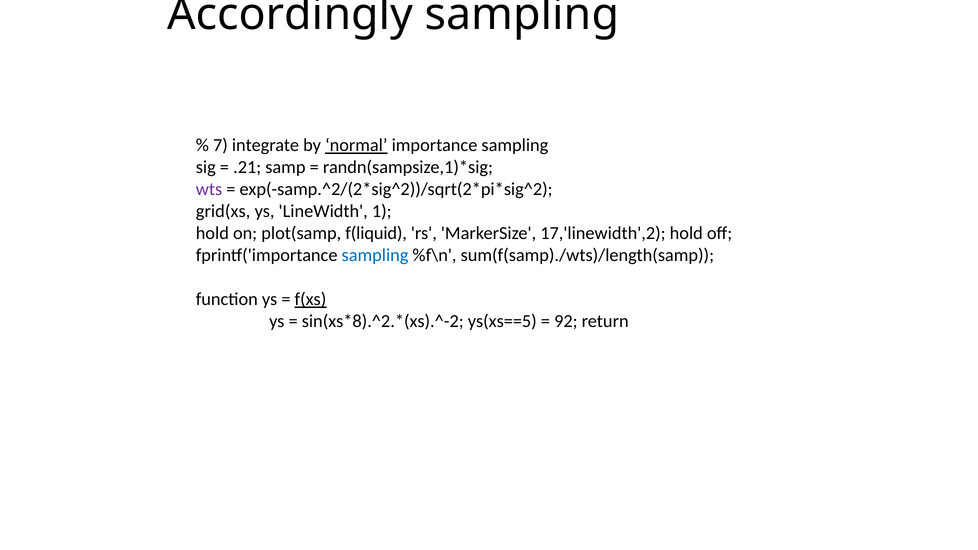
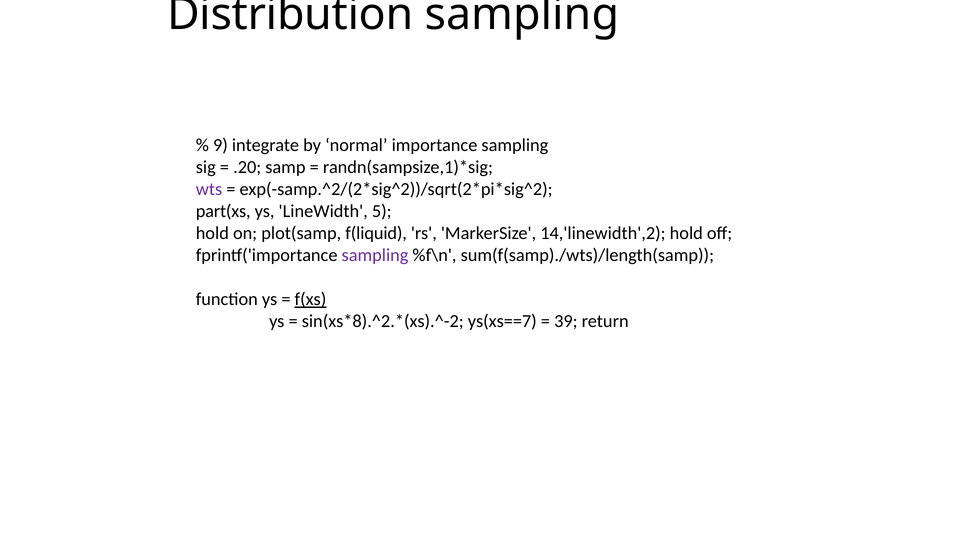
Accordingly: Accordingly -> Distribution
7: 7 -> 9
normal underline: present -> none
.21: .21 -> .20
grid(xs: grid(xs -> part(xs
1: 1 -> 5
17,'linewidth',2: 17,'linewidth',2 -> 14,'linewidth',2
sampling at (375, 255) colour: blue -> purple
ys(xs==5: ys(xs==5 -> ys(xs==7
92: 92 -> 39
